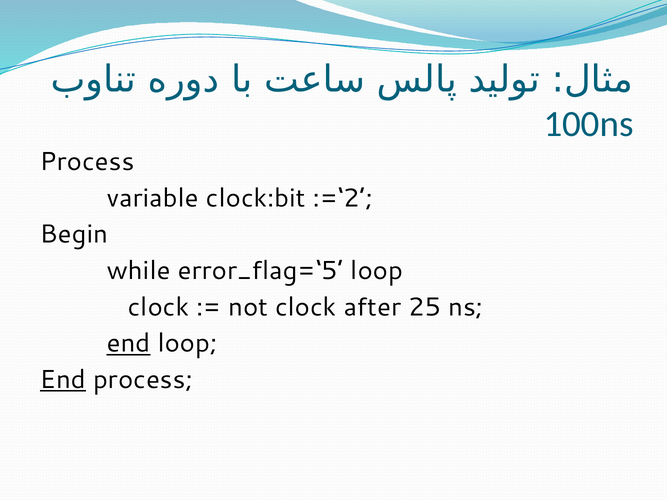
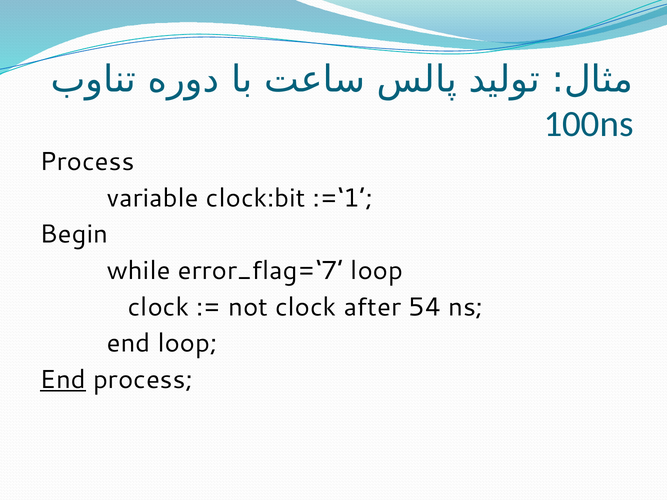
:=‘2: :=‘2 -> :=‘1
error_flag=‘5: error_flag=‘5 -> error_flag=‘7
25: 25 -> 54
end at (129, 344) underline: present -> none
